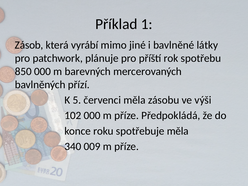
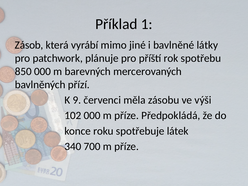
5: 5 -> 9
spotřebuje měla: měla -> látek
009: 009 -> 700
